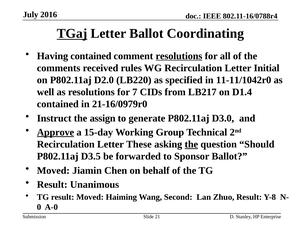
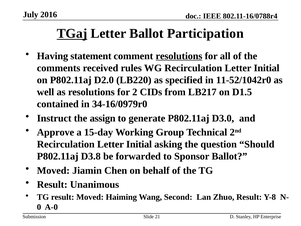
Coordinating: Coordinating -> Participation
Having contained: contained -> statement
11-11/1042r0: 11-11/1042r0 -> 11-52/1042r0
7: 7 -> 2
D1.4: D1.4 -> D1.5
21-16/0979r0: 21-16/0979r0 -> 34-16/0979r0
Approve underline: present -> none
These at (139, 144): These -> Initial
the at (191, 144) underline: present -> none
D3.5: D3.5 -> D3.8
